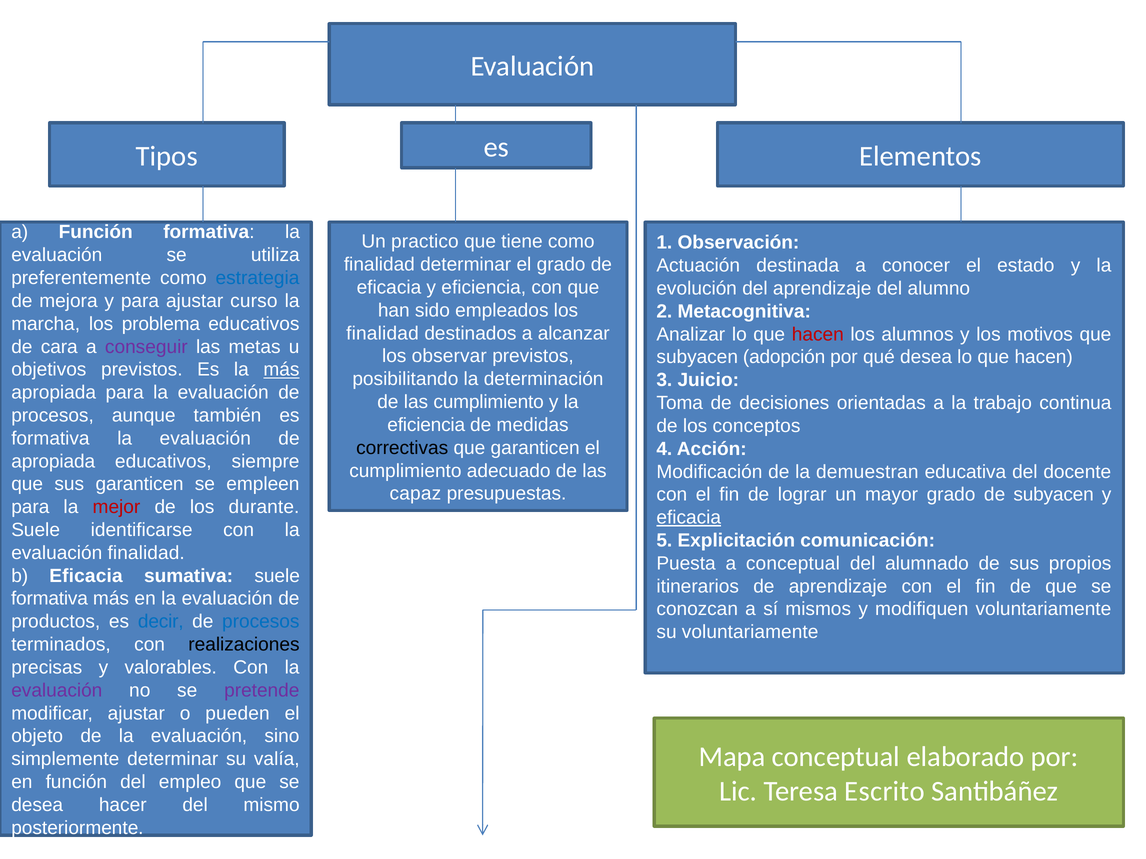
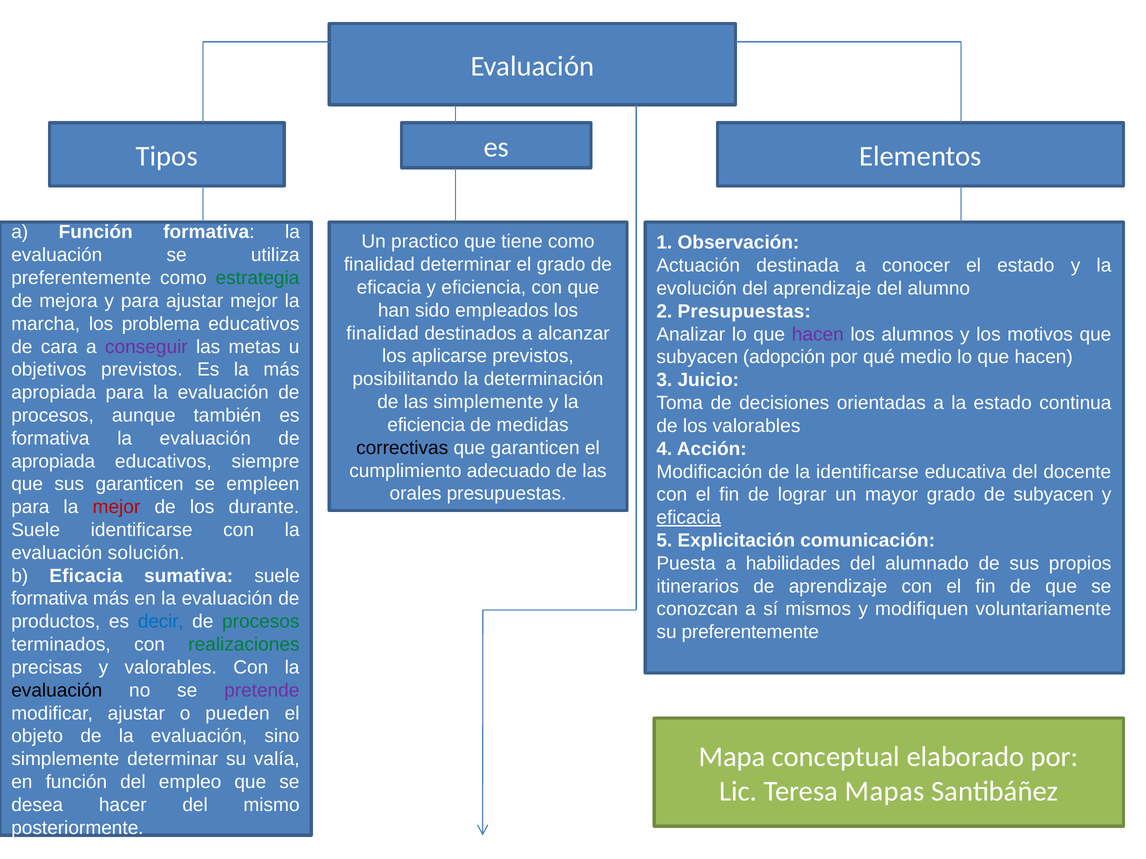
estrategia colour: blue -> green
ajustar curso: curso -> mejor
2 Metacognitiva: Metacognitiva -> Presupuestas
hacen at (818, 334) colour: red -> purple
observar: observar -> aplicarse
qué desea: desea -> medio
más at (281, 370) underline: present -> none
las cumplimiento: cumplimiento -> simplemente
la trabajo: trabajo -> estado
los conceptos: conceptos -> valorables
la demuestran: demuestran -> identificarse
capaz: capaz -> orales
evaluación finalidad: finalidad -> solución
a conceptual: conceptual -> habilidades
procesos at (261, 622) colour: blue -> green
su voluntariamente: voluntariamente -> preferentemente
realizaciones colour: black -> green
evaluación at (57, 691) colour: purple -> black
Escrito: Escrito -> Mapas
